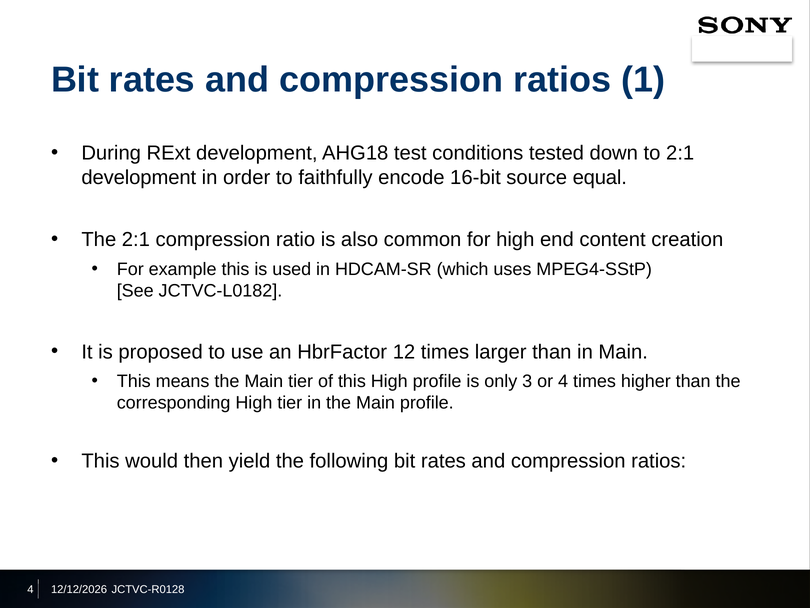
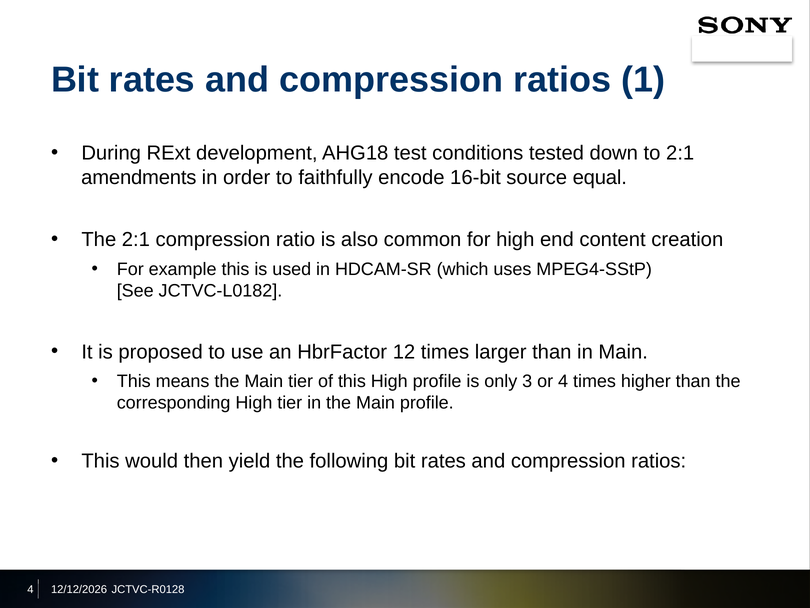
development at (139, 177): development -> amendments
